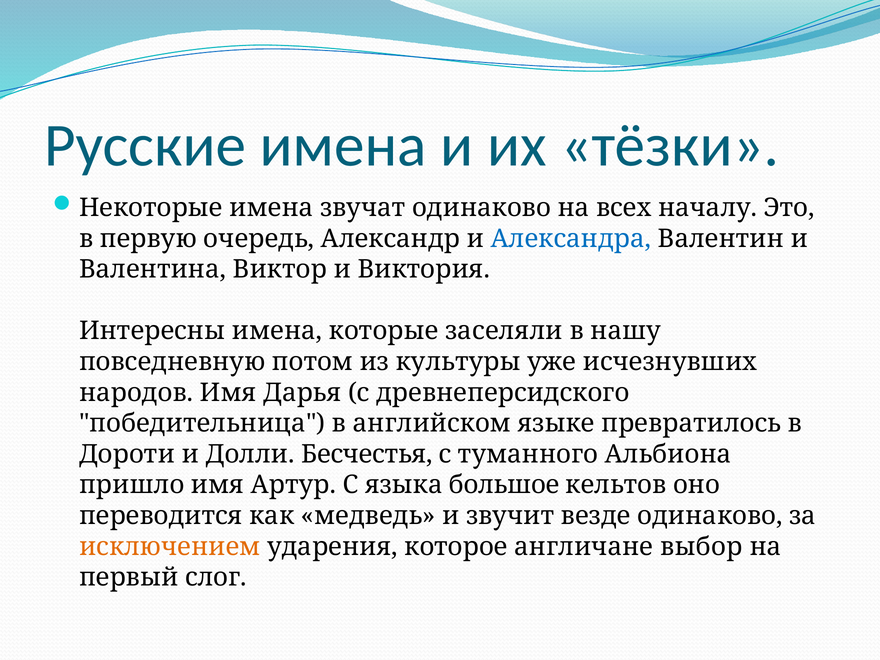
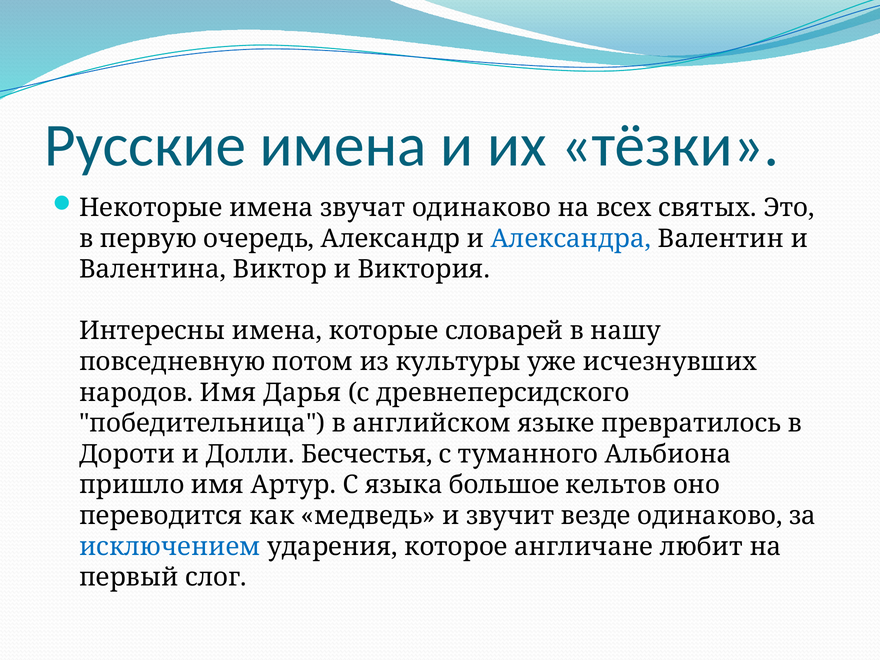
началу: началу -> святых
заселяли: заселяли -> словарей
исключением colour: orange -> blue
выбор: выбор -> любит
